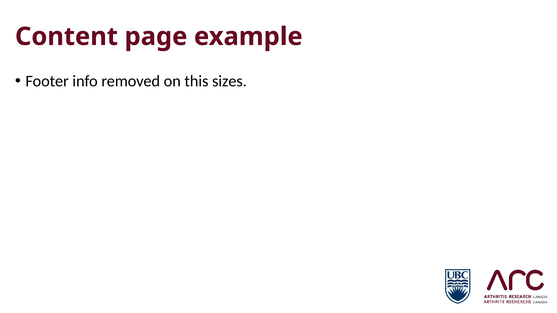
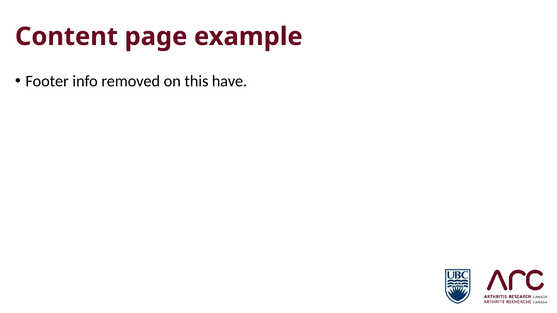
sizes: sizes -> have
